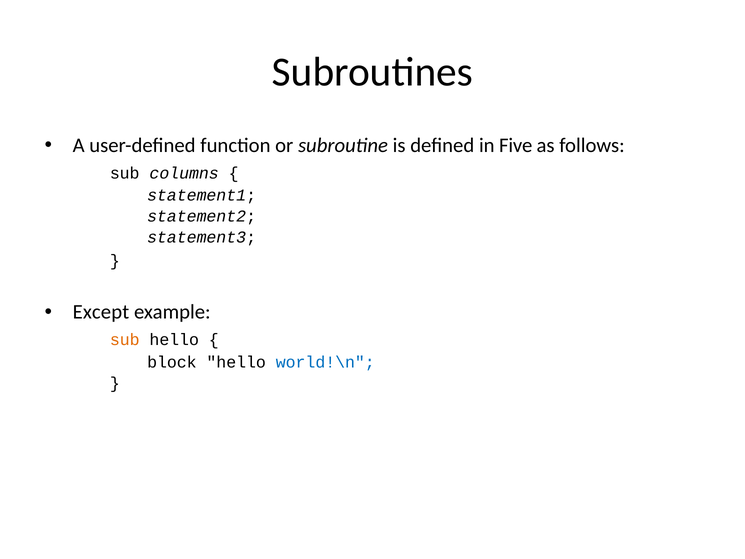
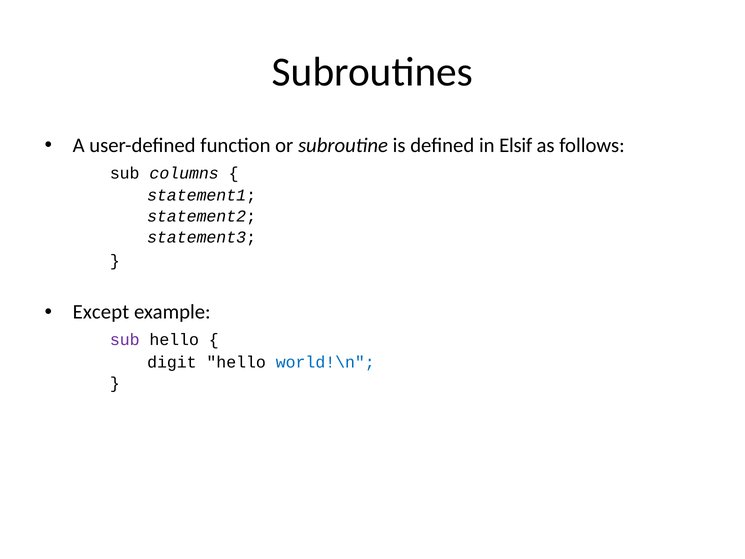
Five: Five -> Elsif
sub at (125, 340) colour: orange -> purple
block: block -> digit
